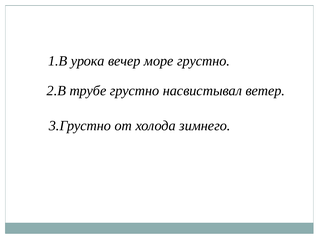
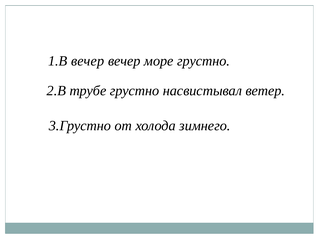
1.В урока: урока -> вечер
